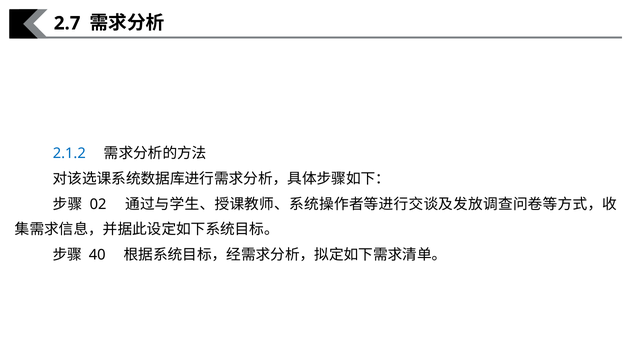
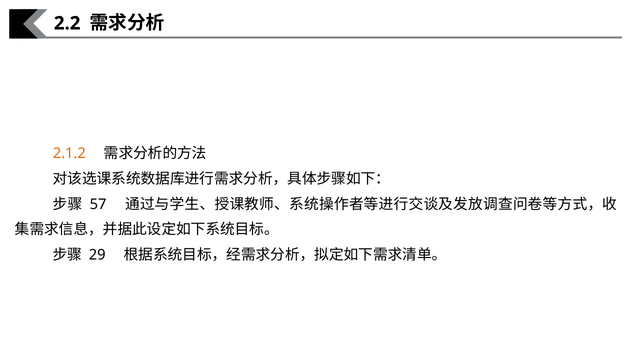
2.7: 2.7 -> 2.2
2.1.2 colour: blue -> orange
02: 02 -> 57
40: 40 -> 29
